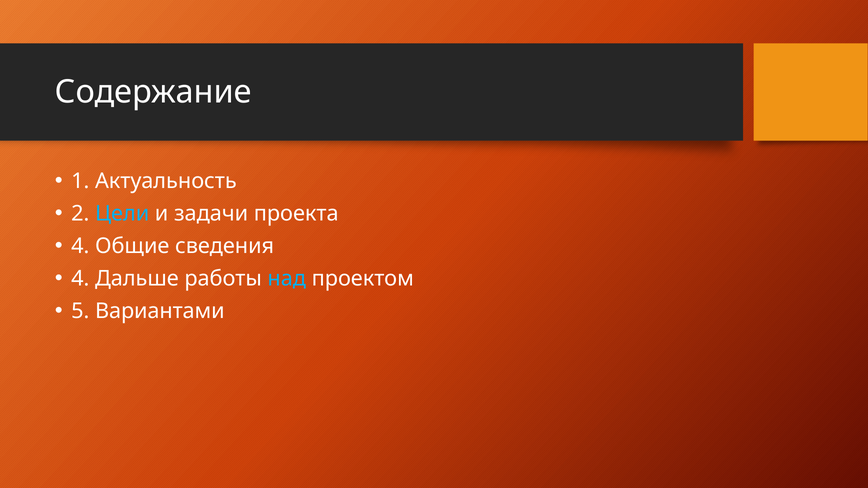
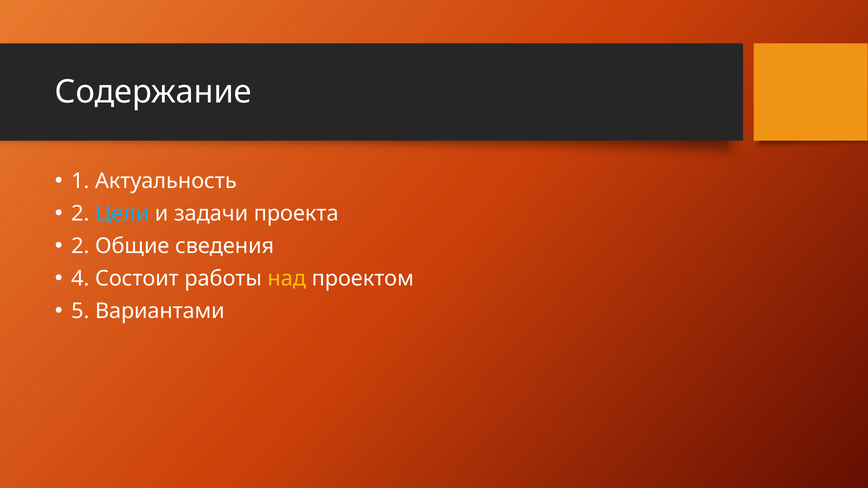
4 at (80, 246): 4 -> 2
Дальше: Дальше -> Состоит
над colour: light blue -> yellow
